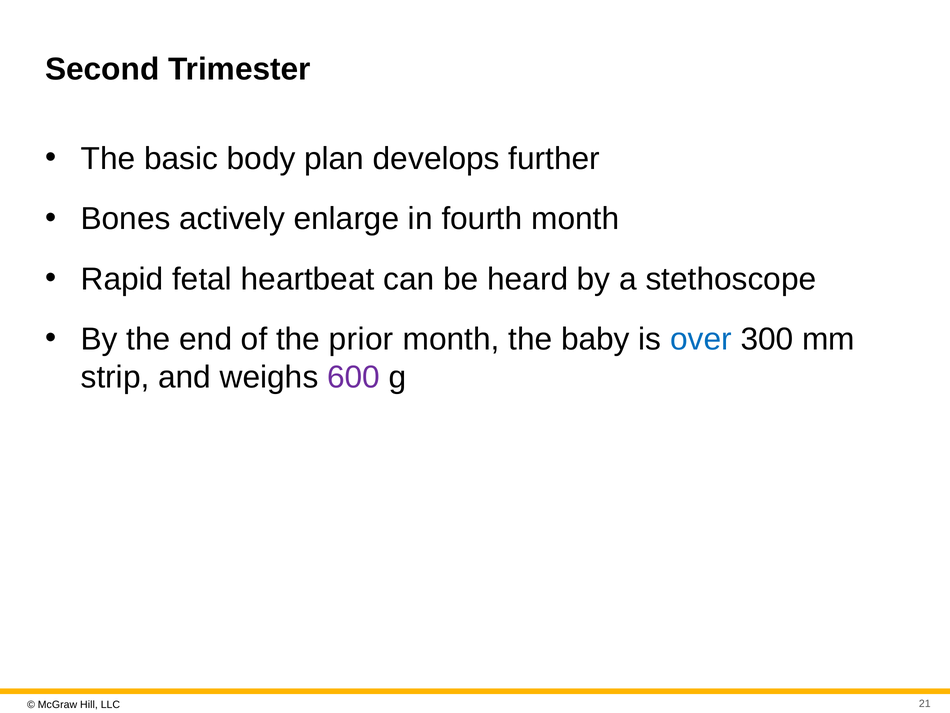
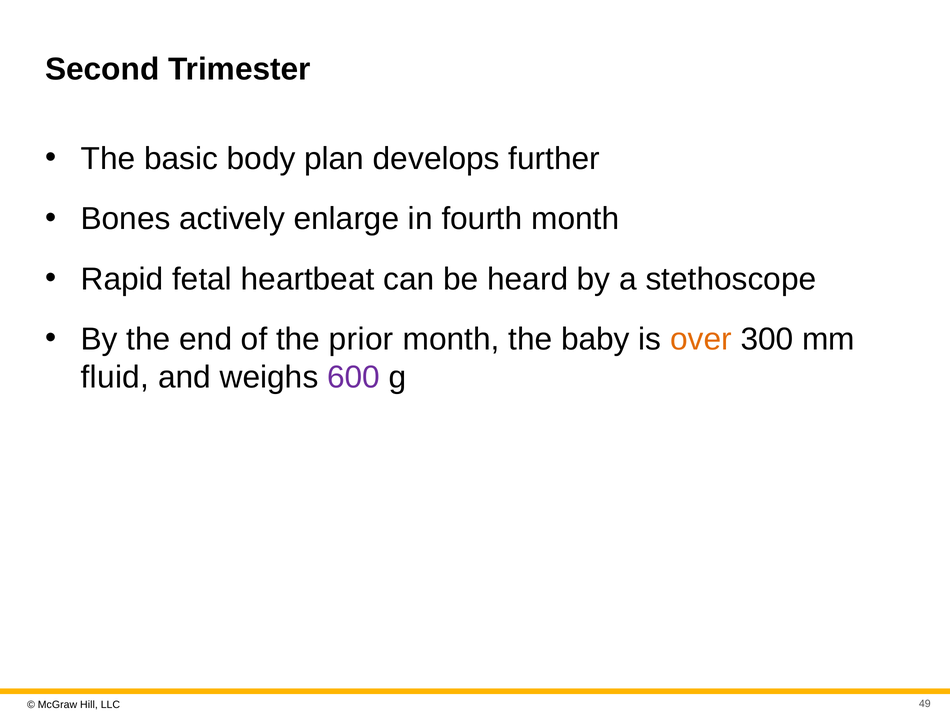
over colour: blue -> orange
strip: strip -> fluid
21: 21 -> 49
